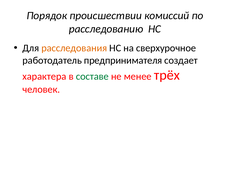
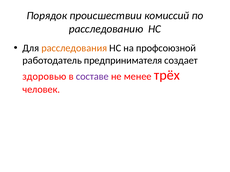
сверхурочное: сверхурочное -> профсоюзной
характера: характера -> здоровью
составе colour: green -> purple
